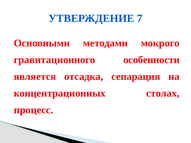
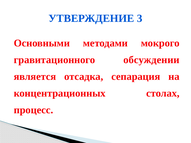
7: 7 -> 3
особенности: особенности -> обсуждении
